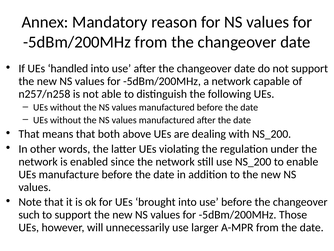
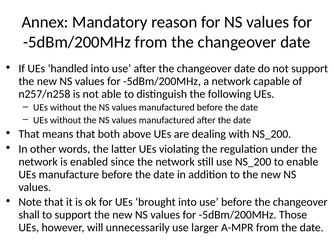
such: such -> shall
